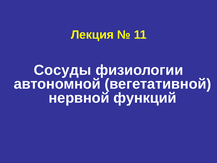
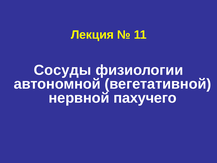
функций: функций -> пахучего
